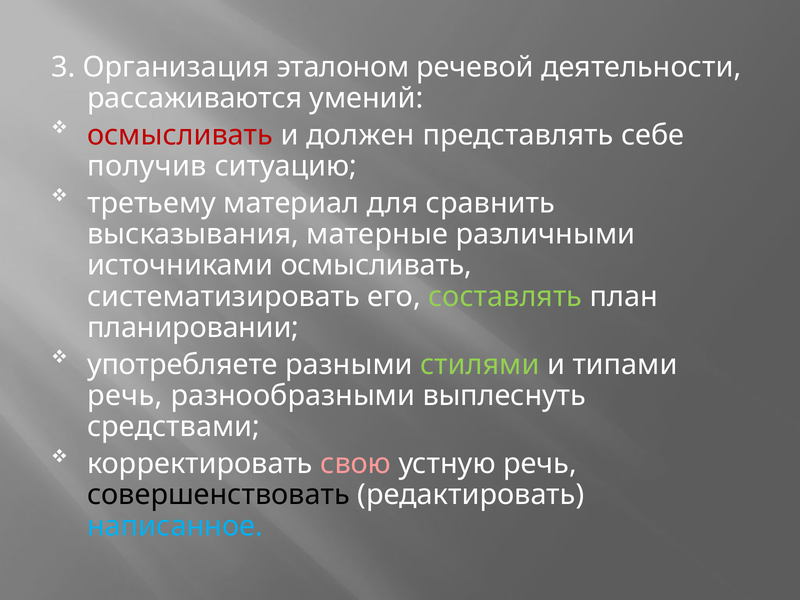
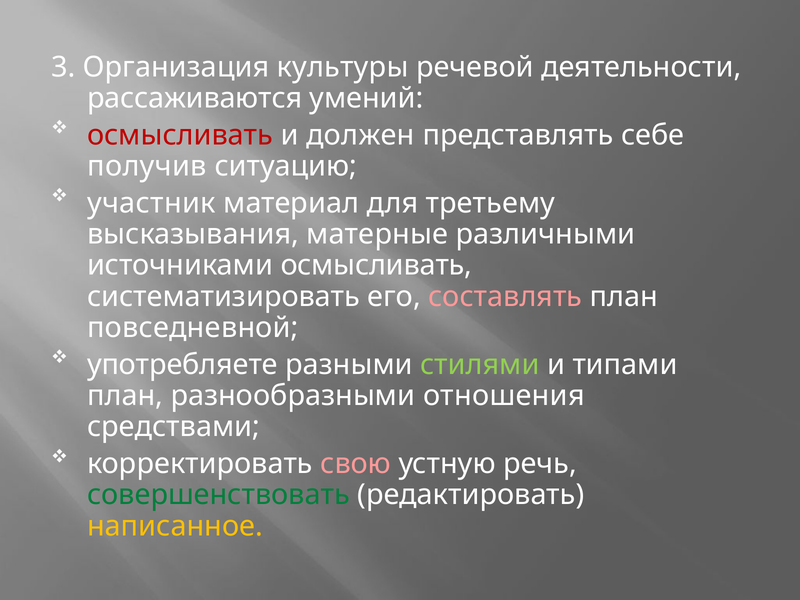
эталоном: эталоном -> культуры
третьему: третьему -> участник
сравнить: сравнить -> третьему
составлять colour: light green -> pink
планировании: планировании -> повседневной
речь at (125, 396): речь -> план
выплеснуть: выплеснуть -> отношения
совершенствовать colour: black -> green
написанное colour: light blue -> yellow
